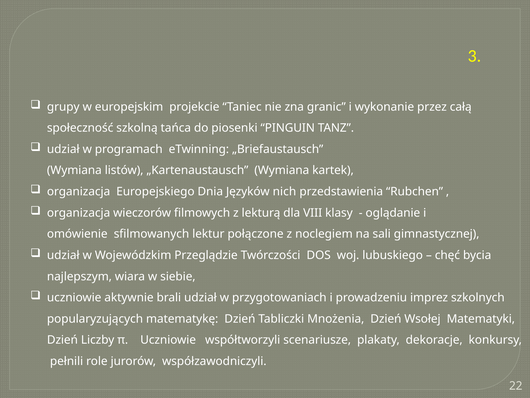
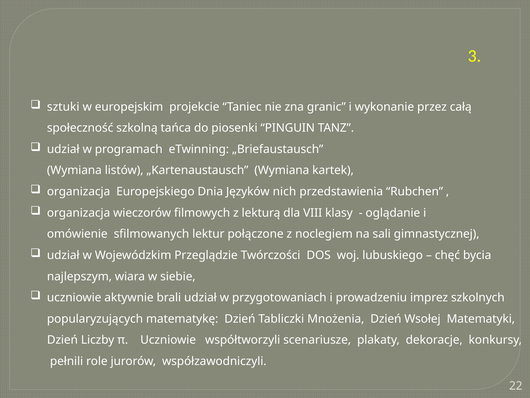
grupy: grupy -> sztuki
